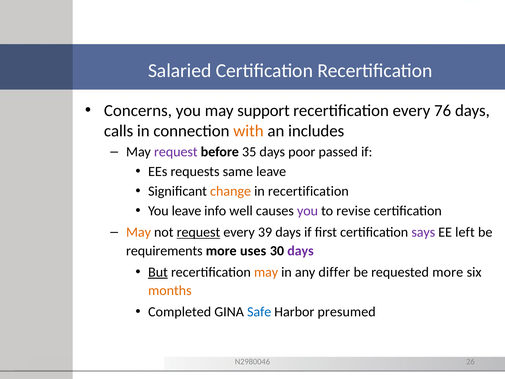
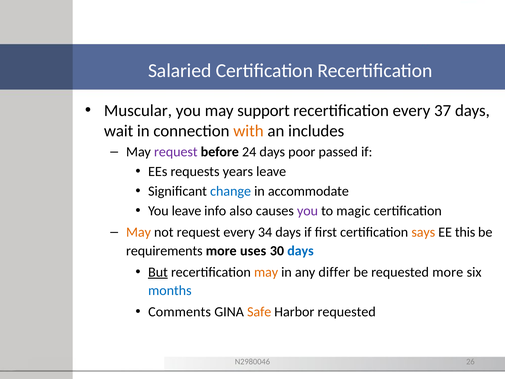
Concerns: Concerns -> Muscular
76: 76 -> 37
calls: calls -> wait
35: 35 -> 24
same: same -> years
change colour: orange -> blue
in recertification: recertification -> accommodate
well: well -> also
revise: revise -> magic
request at (198, 232) underline: present -> none
39: 39 -> 34
says colour: purple -> orange
left: left -> this
days at (300, 251) colour: purple -> blue
months colour: orange -> blue
Completed: Completed -> Comments
Safe colour: blue -> orange
Harbor presumed: presumed -> requested
